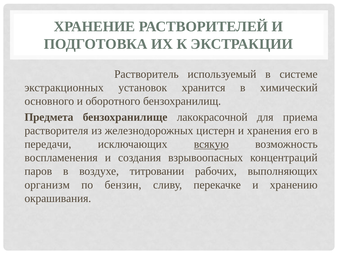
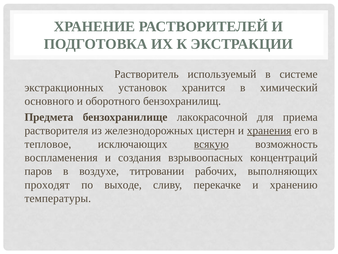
хранения underline: none -> present
передачи: передачи -> тепловое
организм: организм -> проходят
бензин: бензин -> выходе
окрашивания: окрашивания -> температуры
